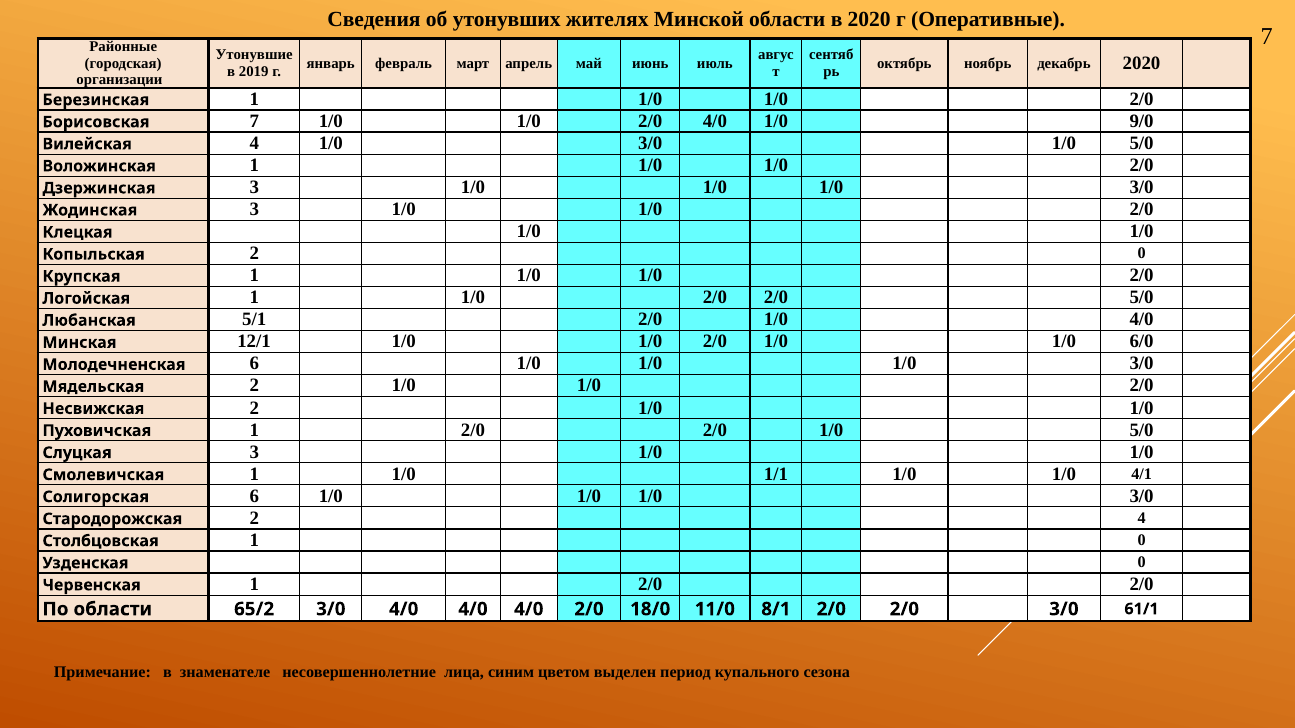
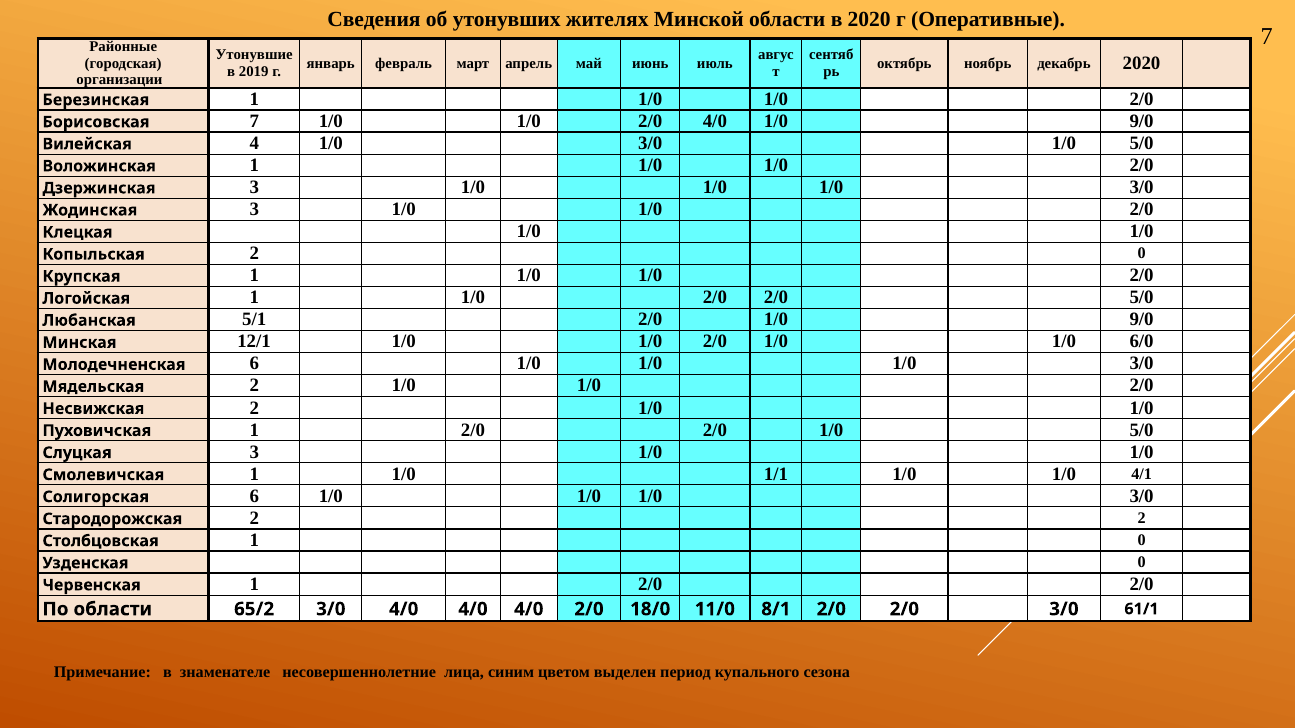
2/0 1/0 4/0: 4/0 -> 9/0
2 4: 4 -> 2
